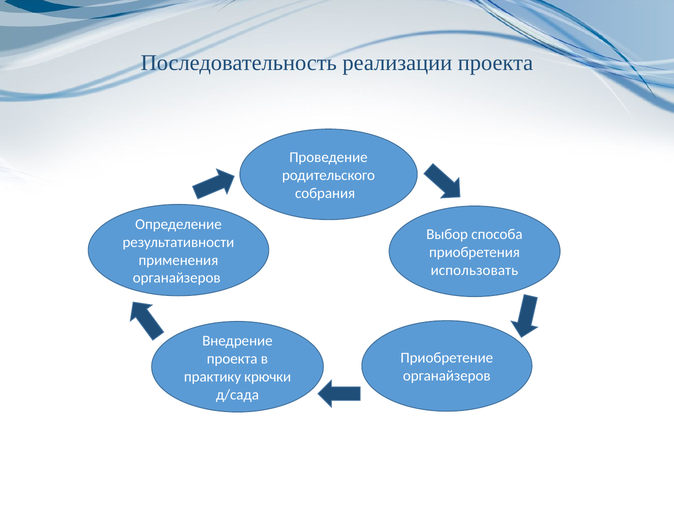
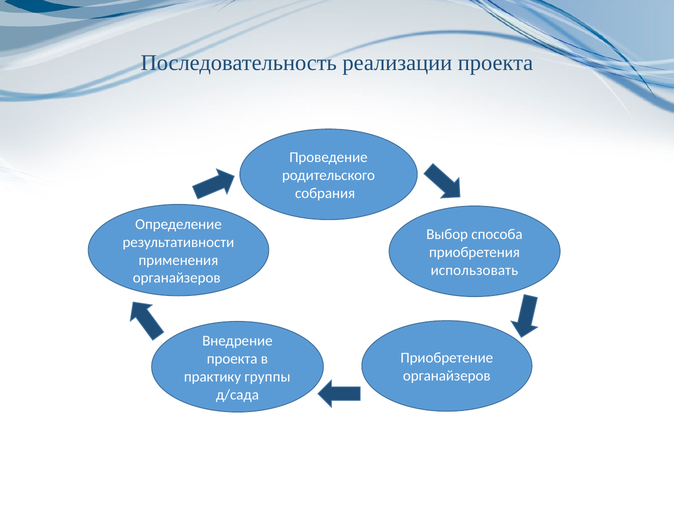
крючки: крючки -> группы
